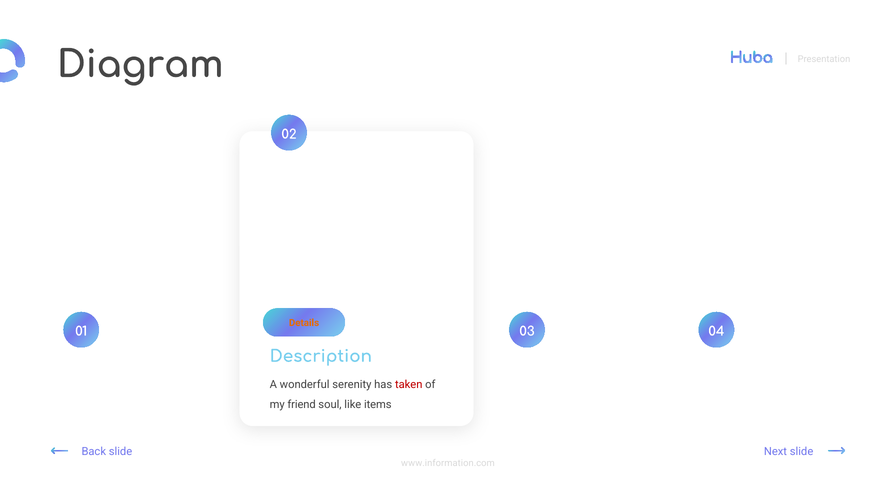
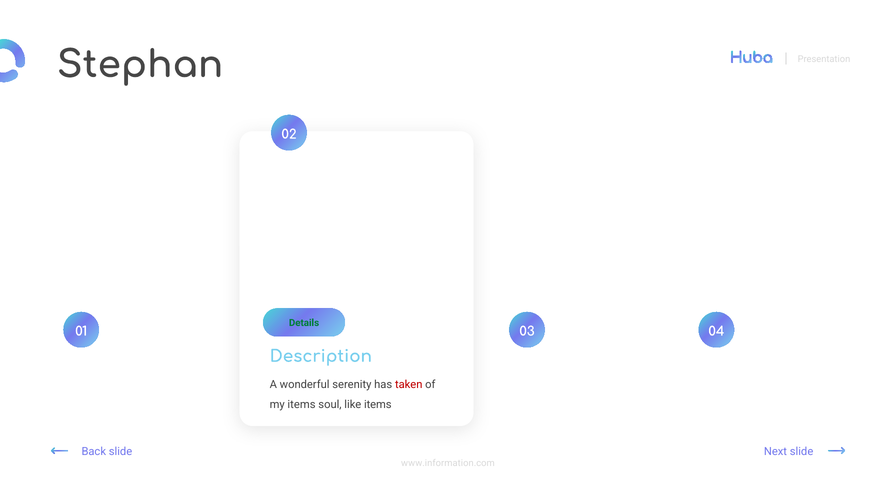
Diagram: Diagram -> Stephan
Details colour: orange -> green
my friend: friend -> items
